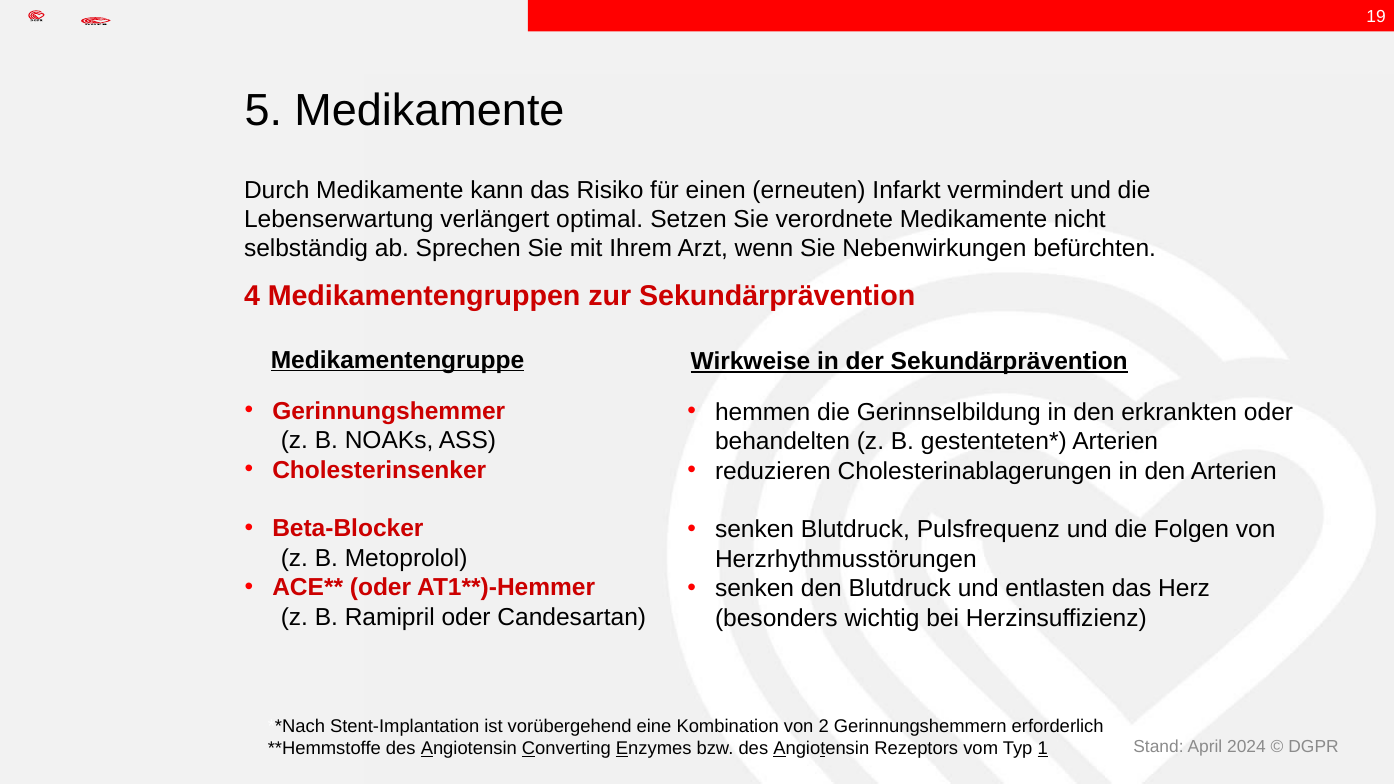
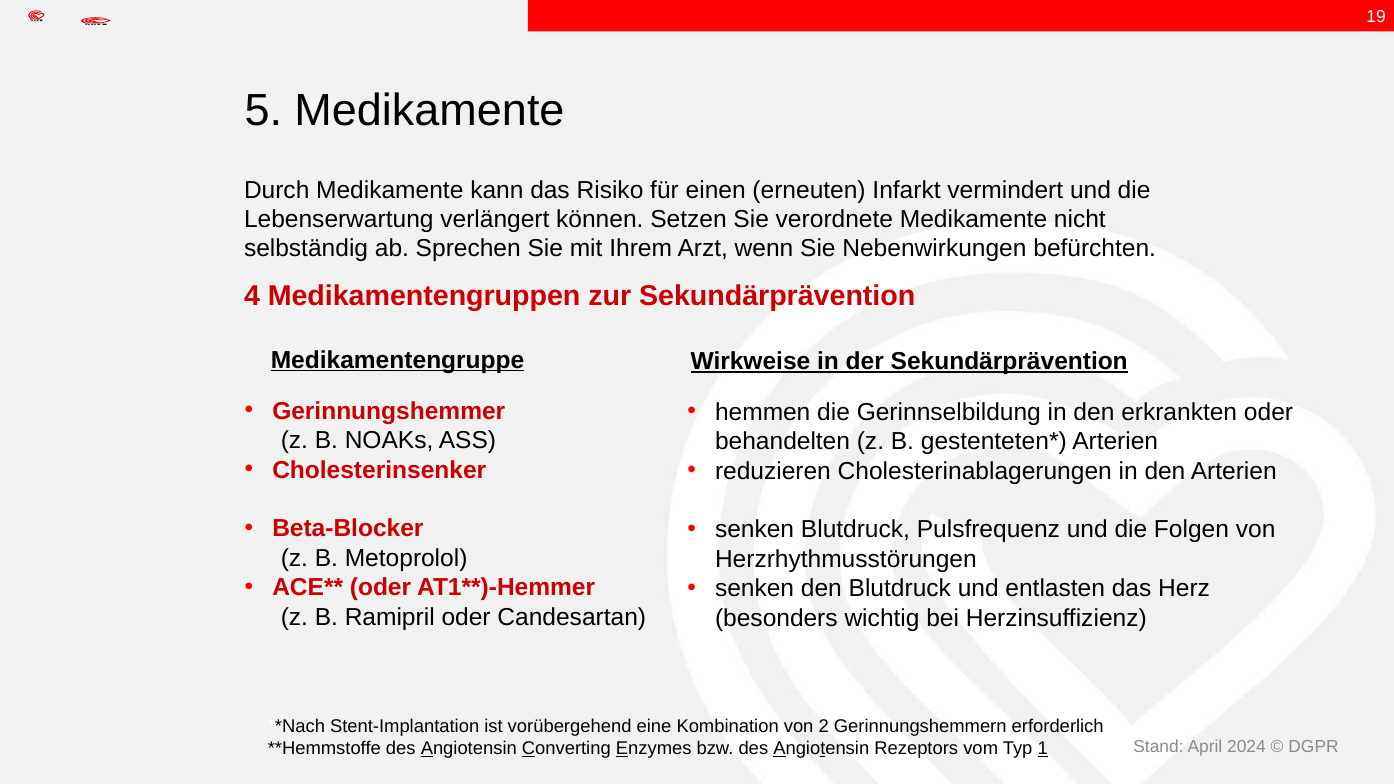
optimal: optimal -> können
